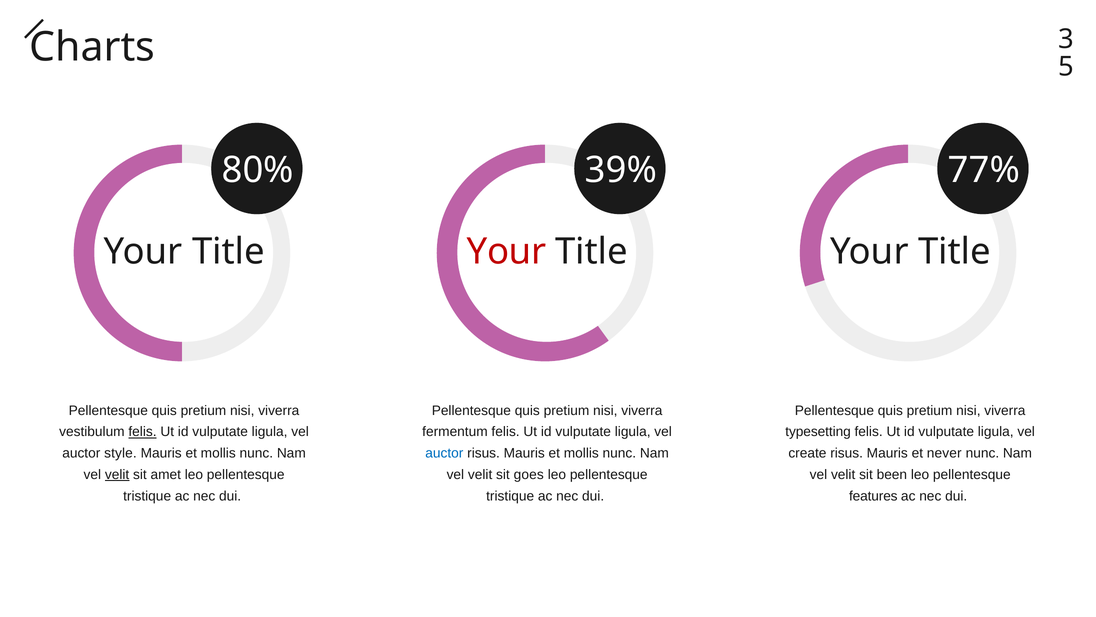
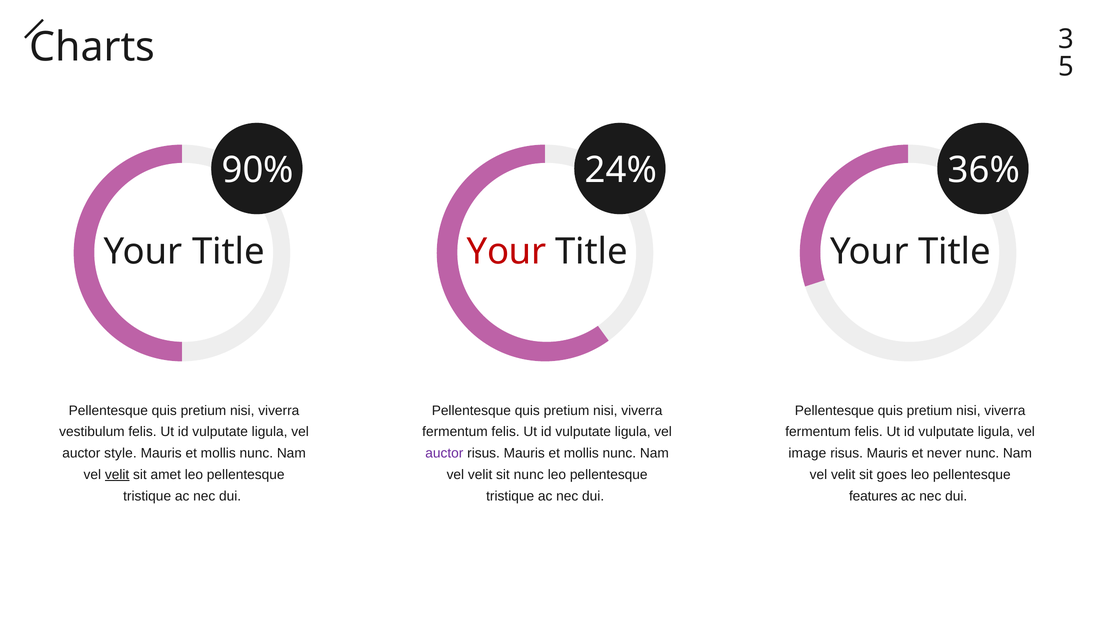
80%: 80% -> 90%
39%: 39% -> 24%
77%: 77% -> 36%
felis at (143, 432) underline: present -> none
typesetting at (818, 432): typesetting -> fermentum
auctor at (444, 453) colour: blue -> purple
create: create -> image
sit goes: goes -> nunc
been: been -> goes
